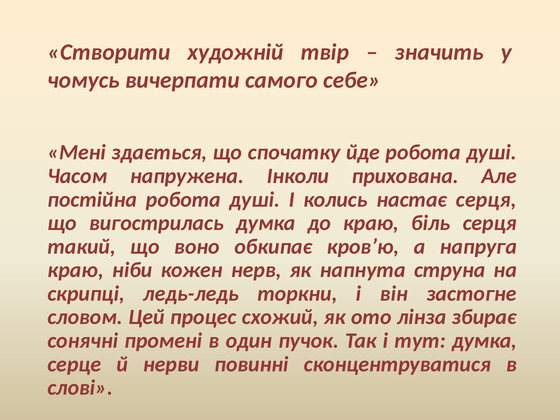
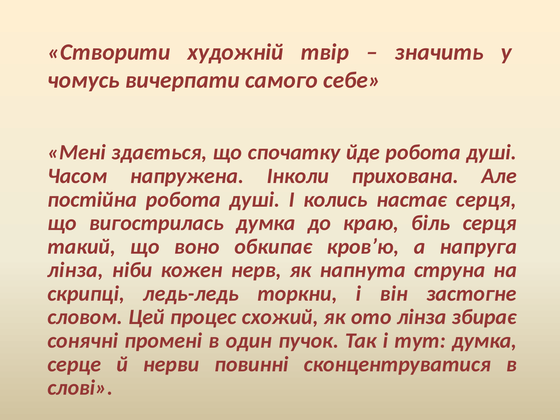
краю at (76, 270): краю -> лінза
